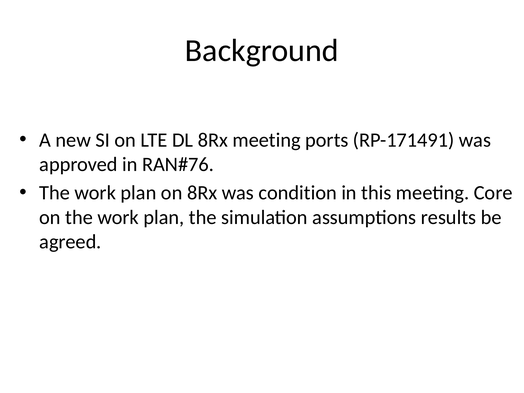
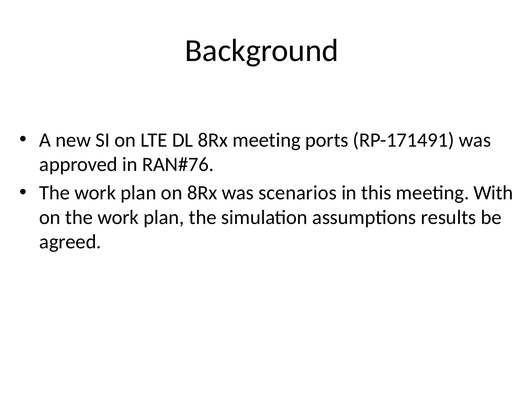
condition: condition -> scenarios
Core: Core -> With
